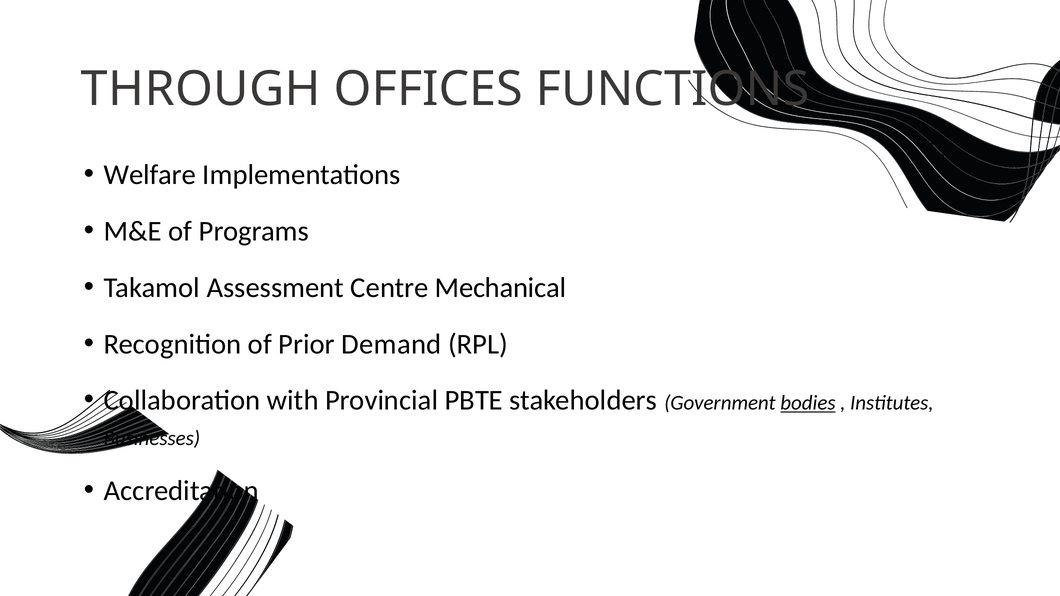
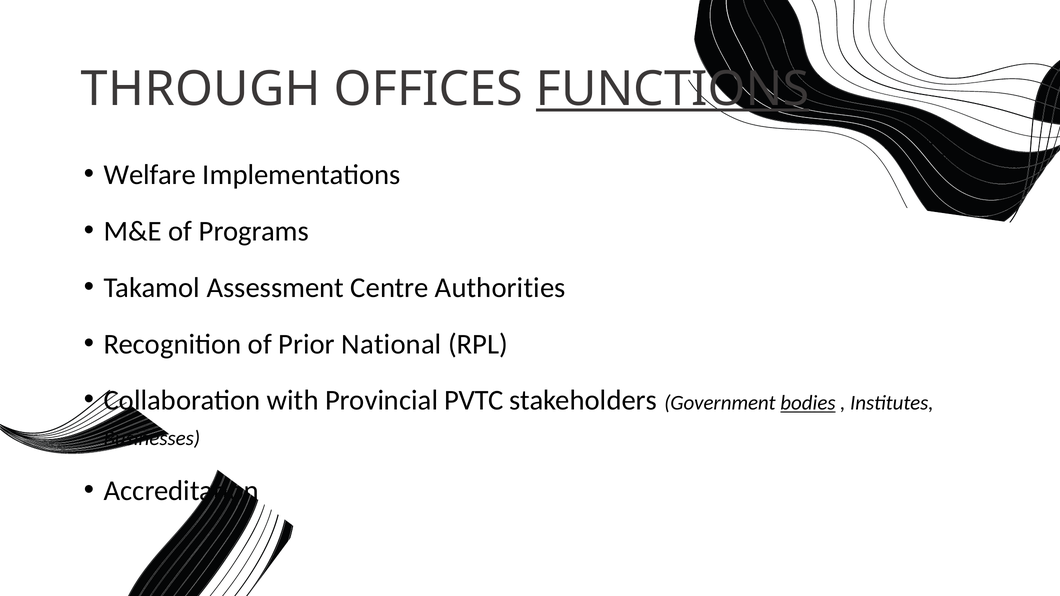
FUNCTIONS underline: none -> present
Mechanical: Mechanical -> Authorities
Demand: Demand -> National
PBTE: PBTE -> PVTC
